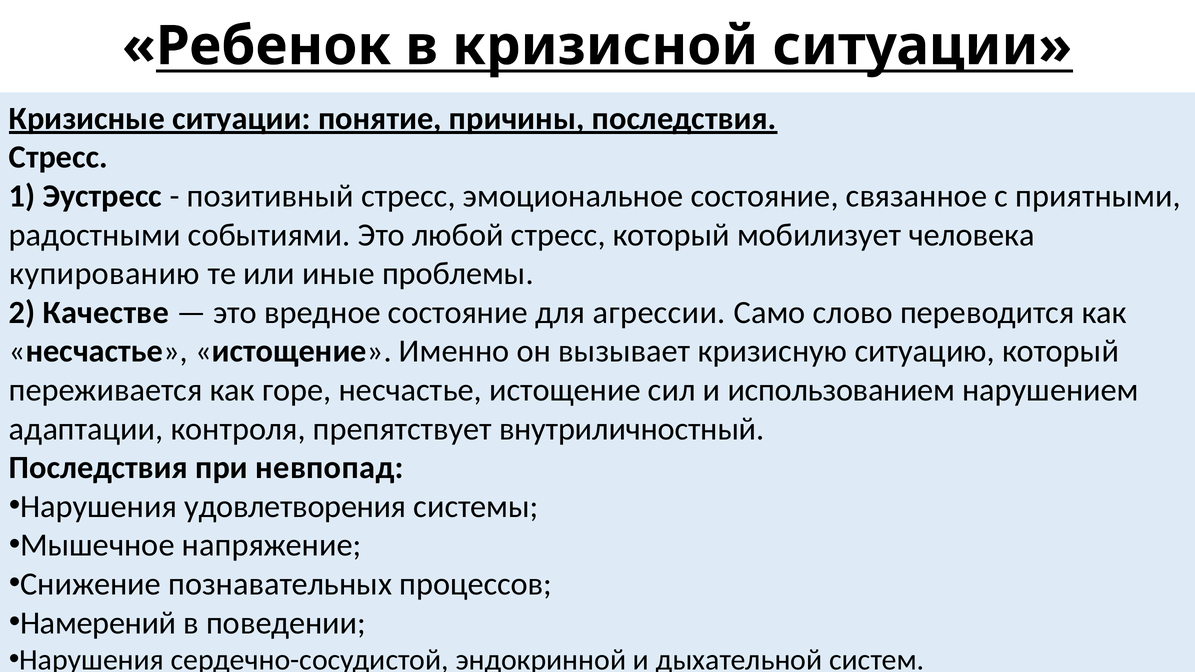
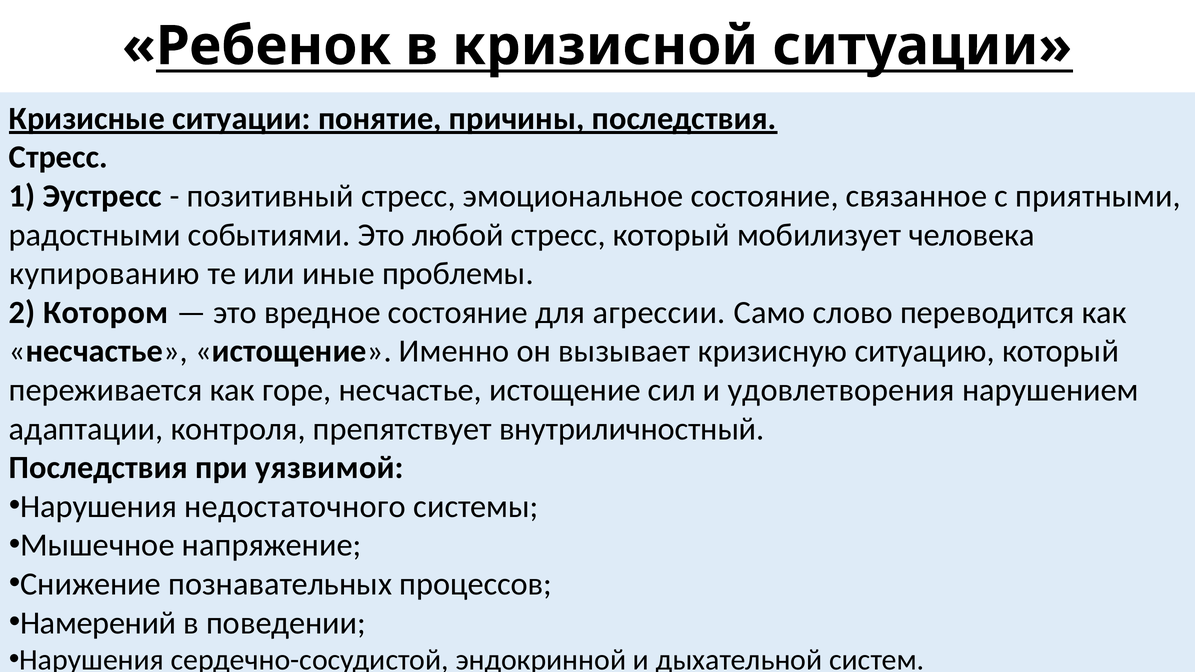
Качестве: Качестве -> Котором
использованием: использованием -> удовлетворения
невпопад: невпопад -> уязвимой
удовлетворения: удовлетворения -> недостаточного
